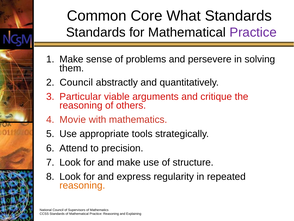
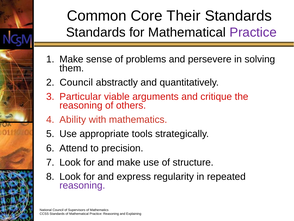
What: What -> Their
Movie: Movie -> Ability
reasoning at (82, 185) colour: orange -> purple
